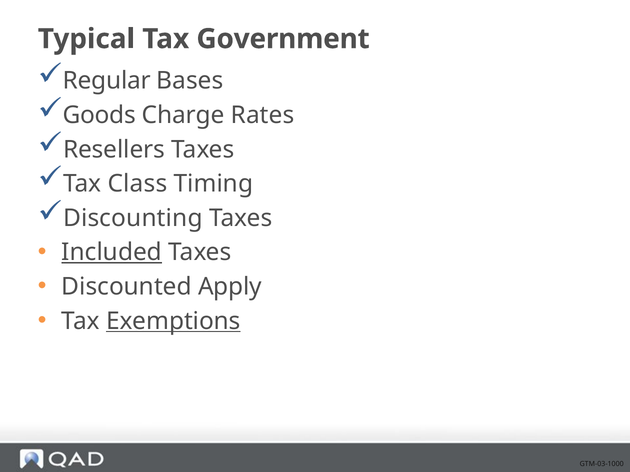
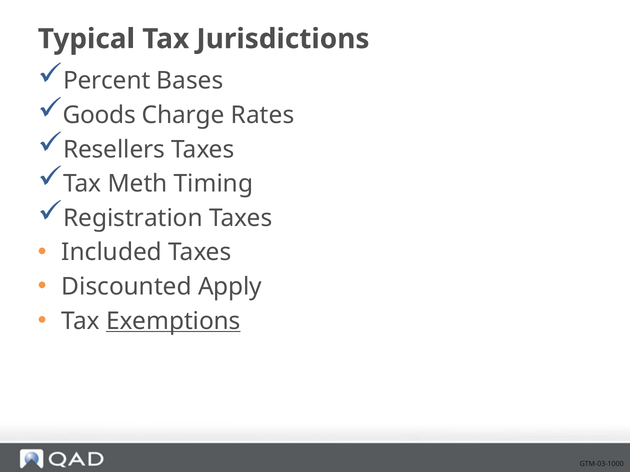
Government: Government -> Jurisdictions
Regular: Regular -> Percent
Class: Class -> Meth
Discounting: Discounting -> Registration
Included underline: present -> none
